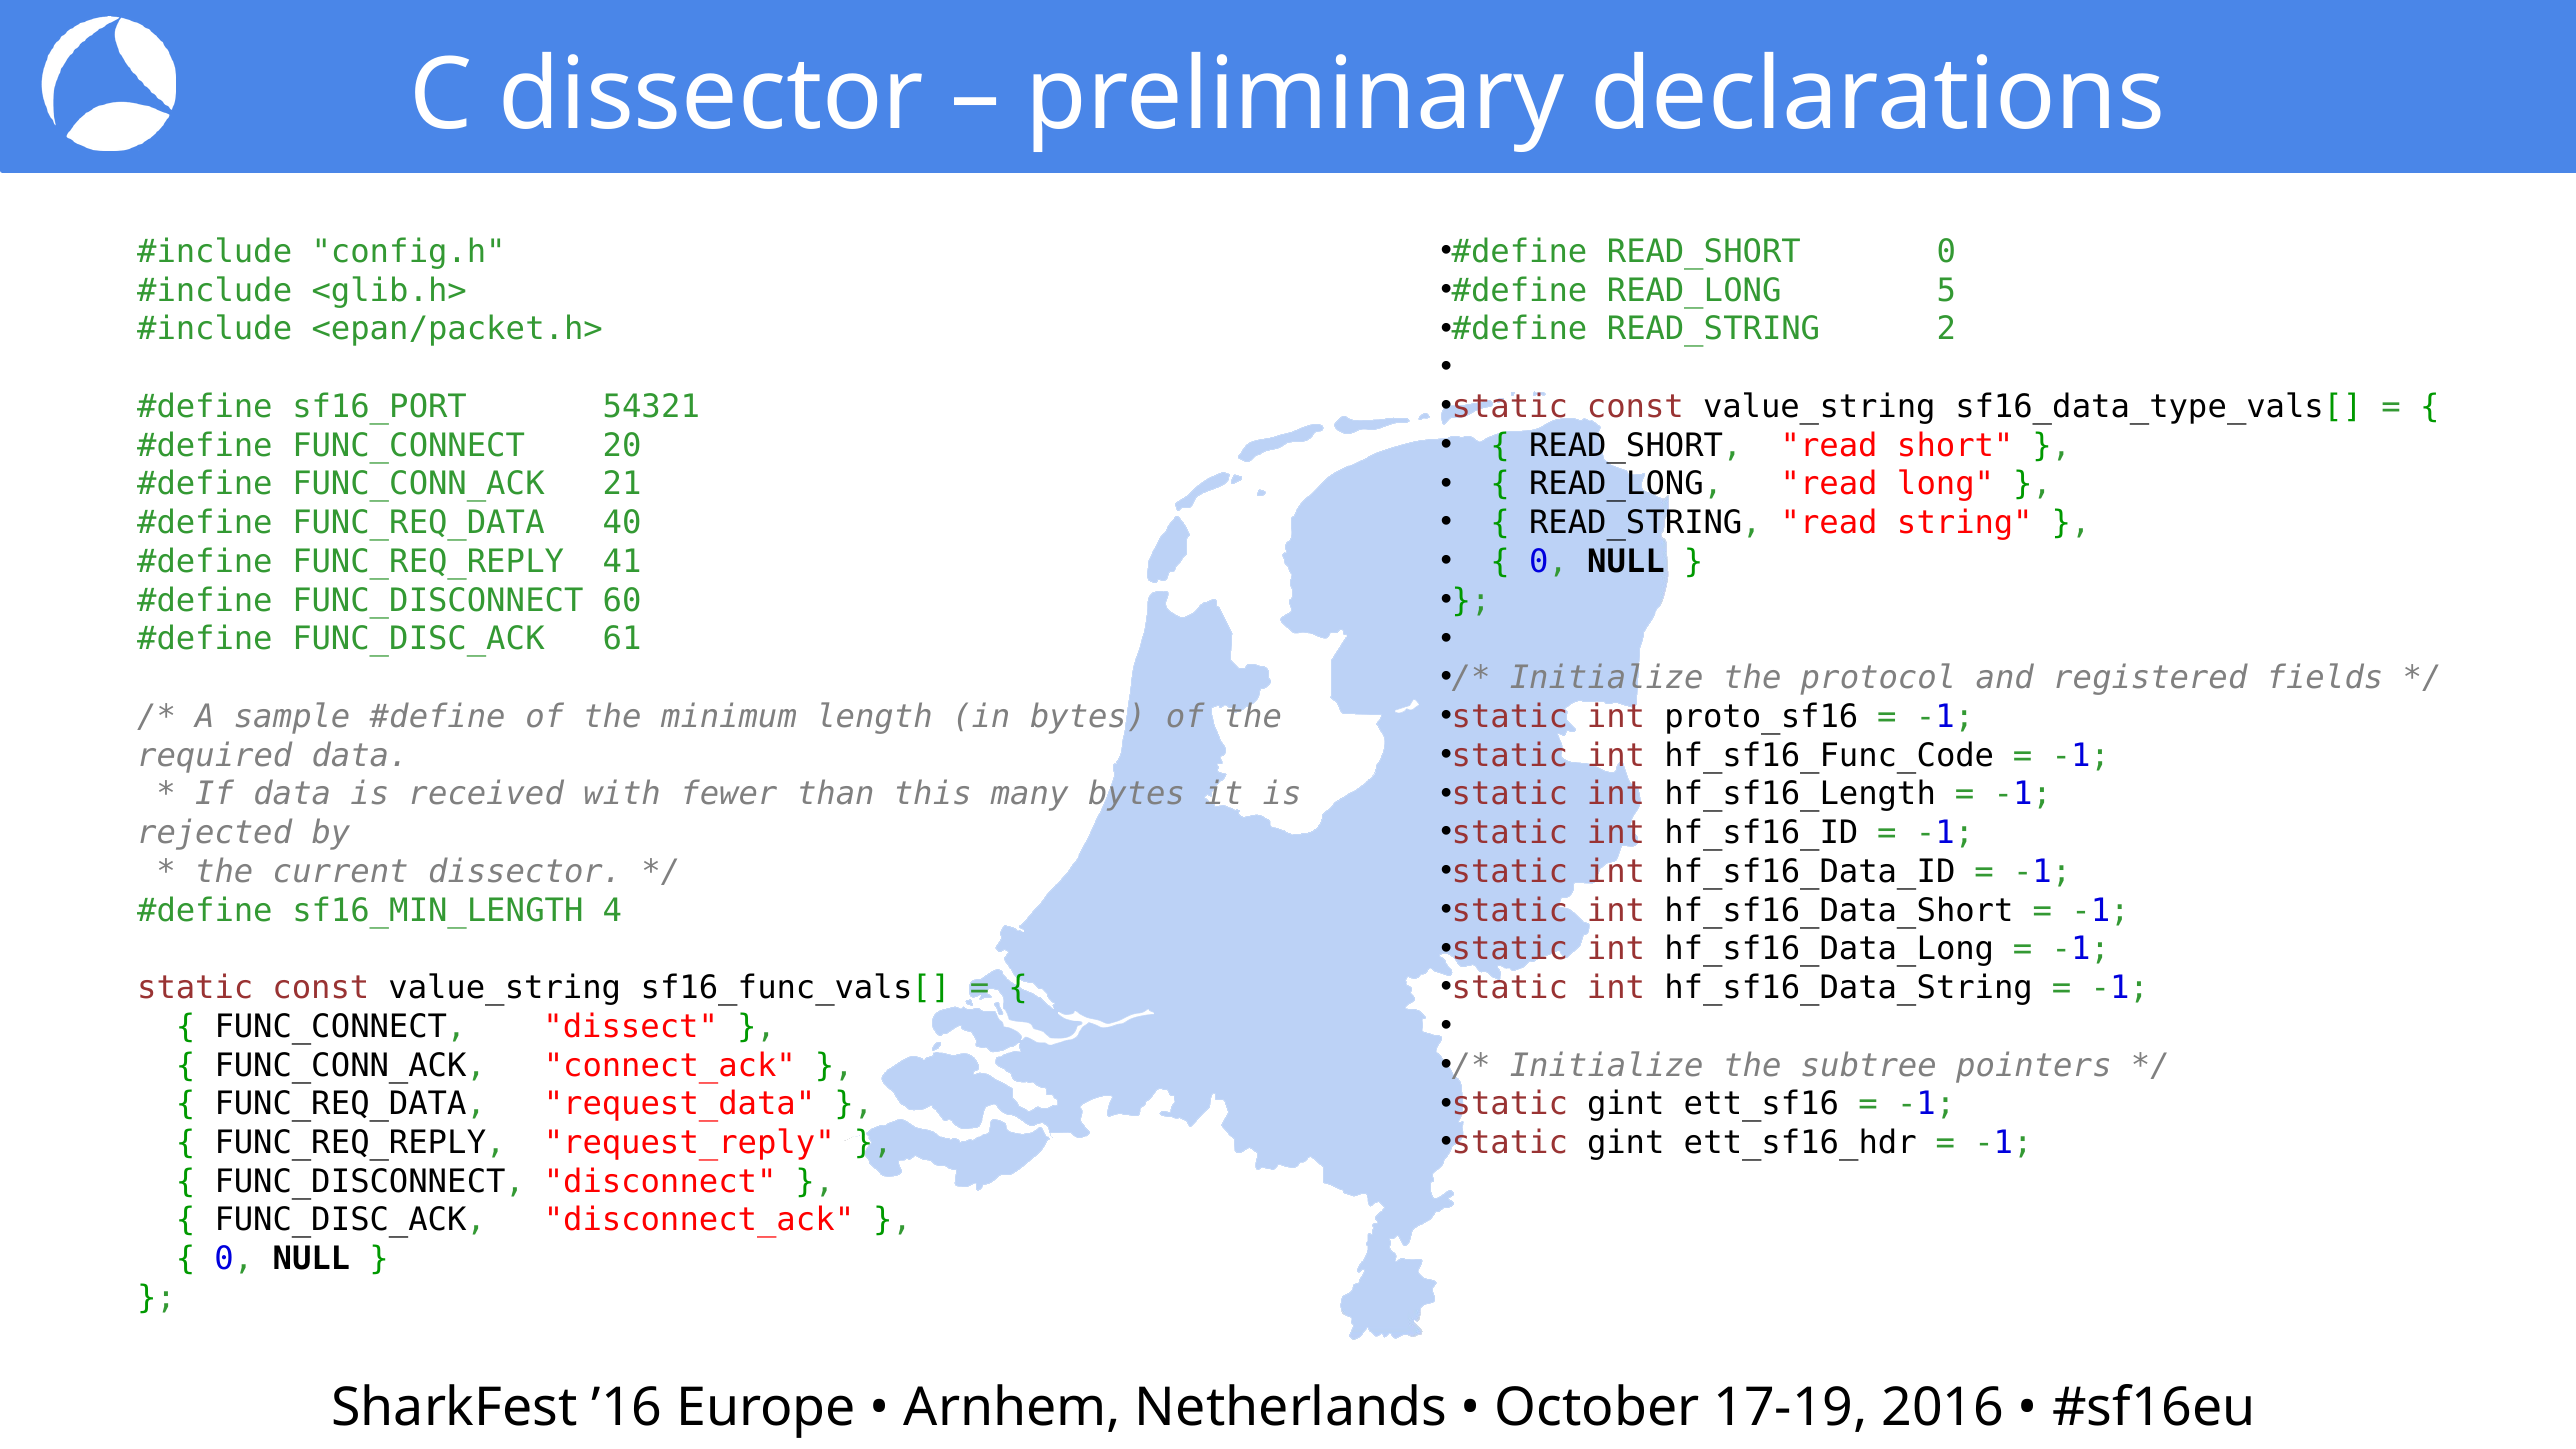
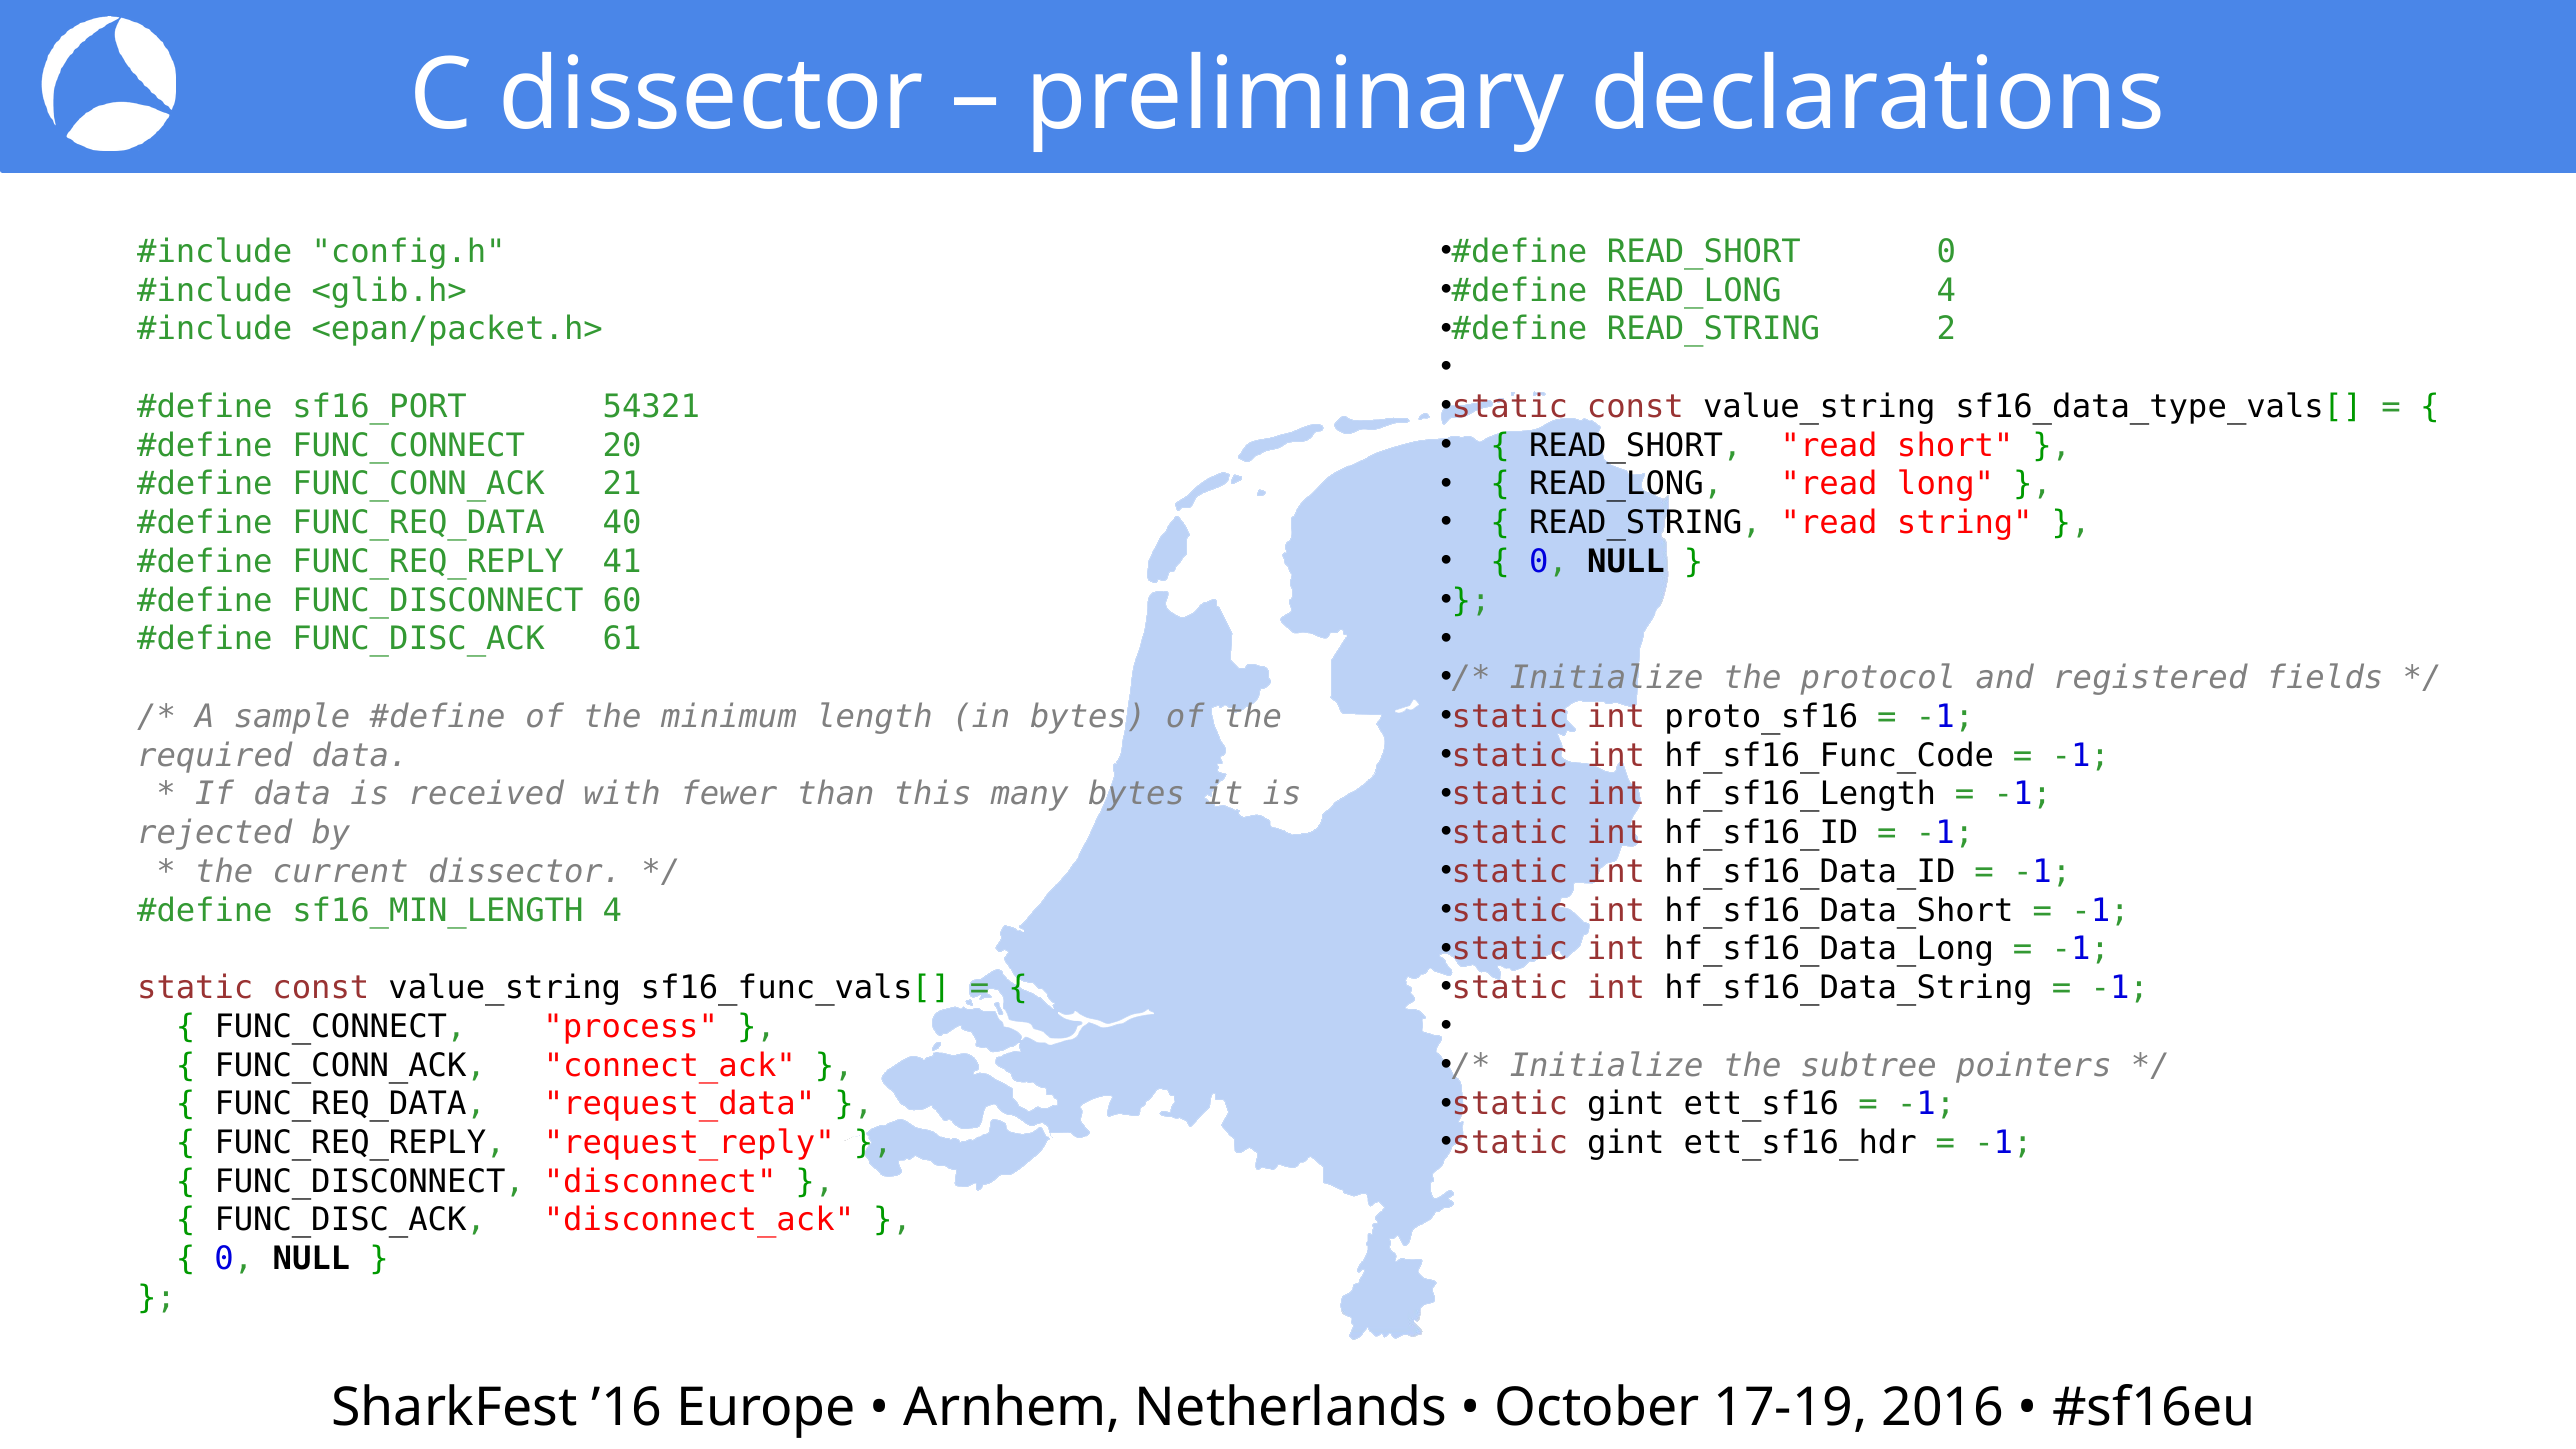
READ_LONG 5: 5 -> 4
dissect: dissect -> process
